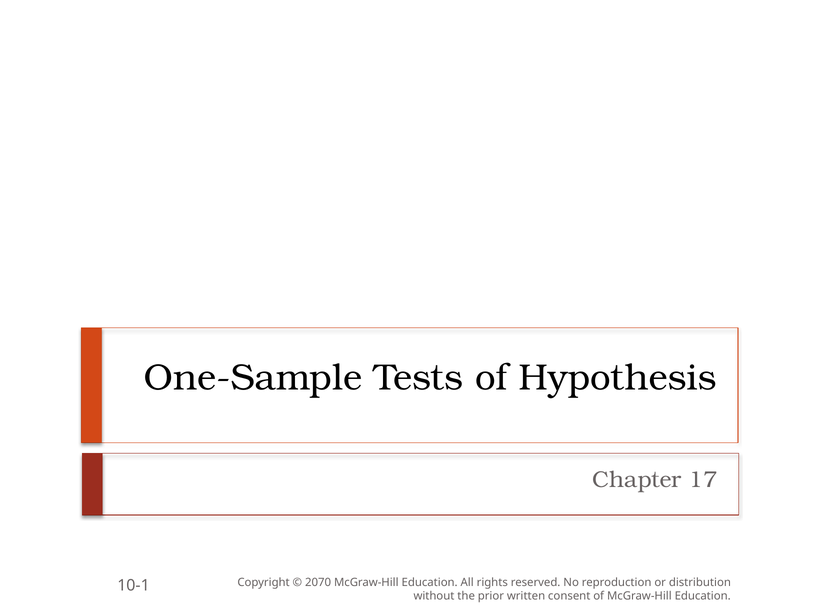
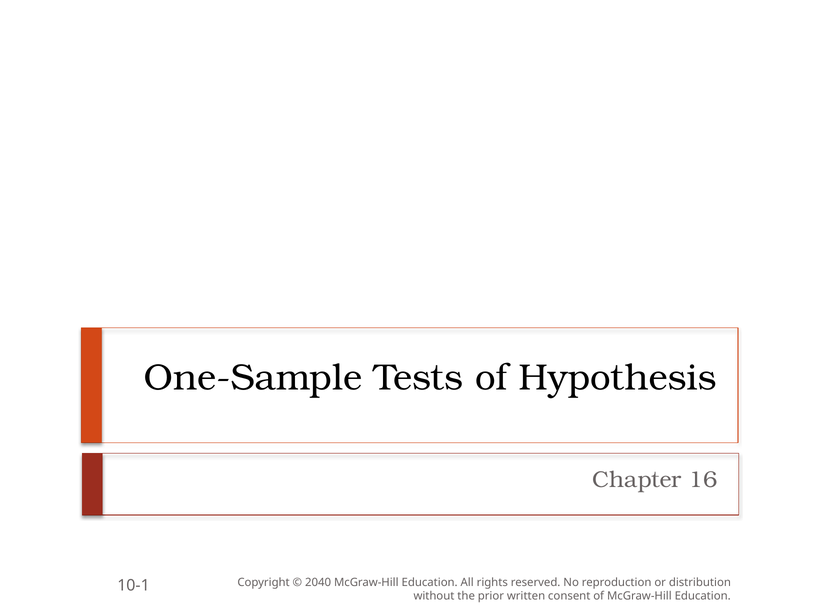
17: 17 -> 16
2070: 2070 -> 2040
